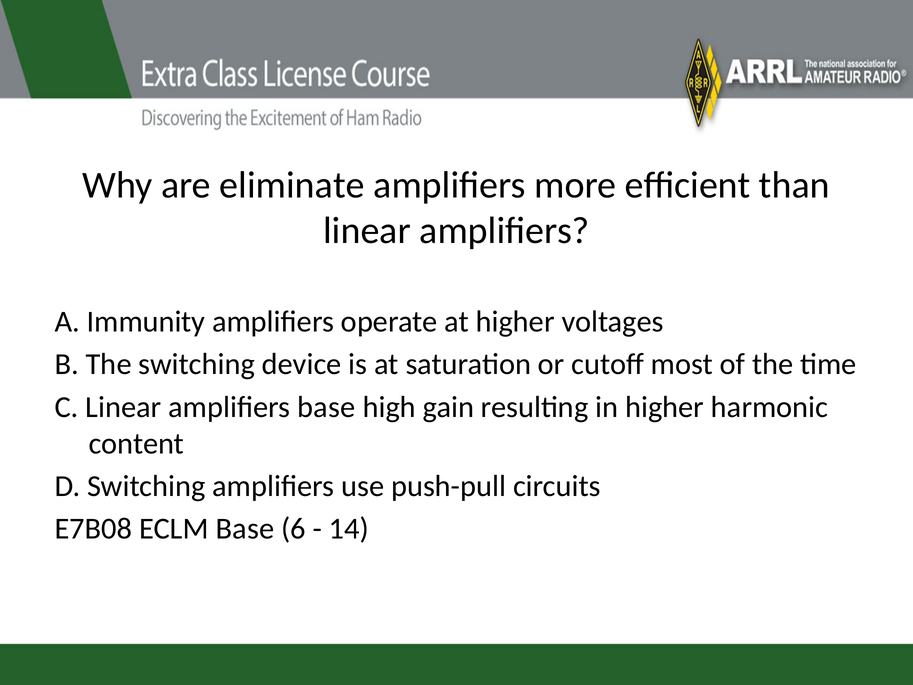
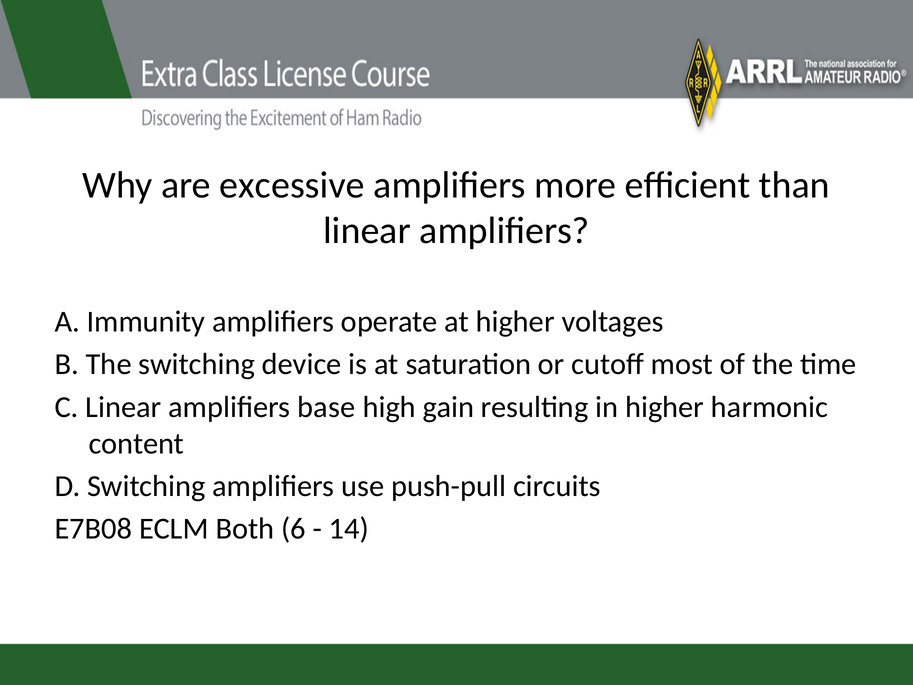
eliminate: eliminate -> excessive
ECLM Base: Base -> Both
